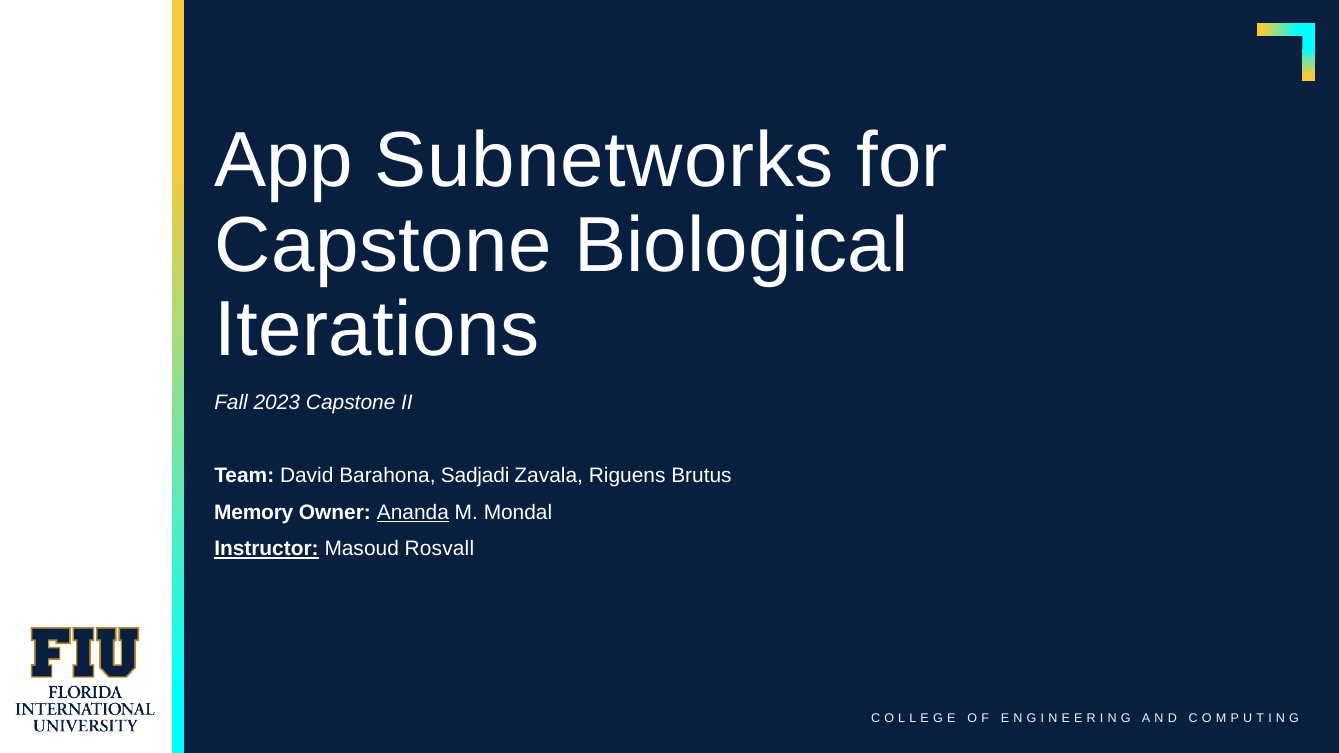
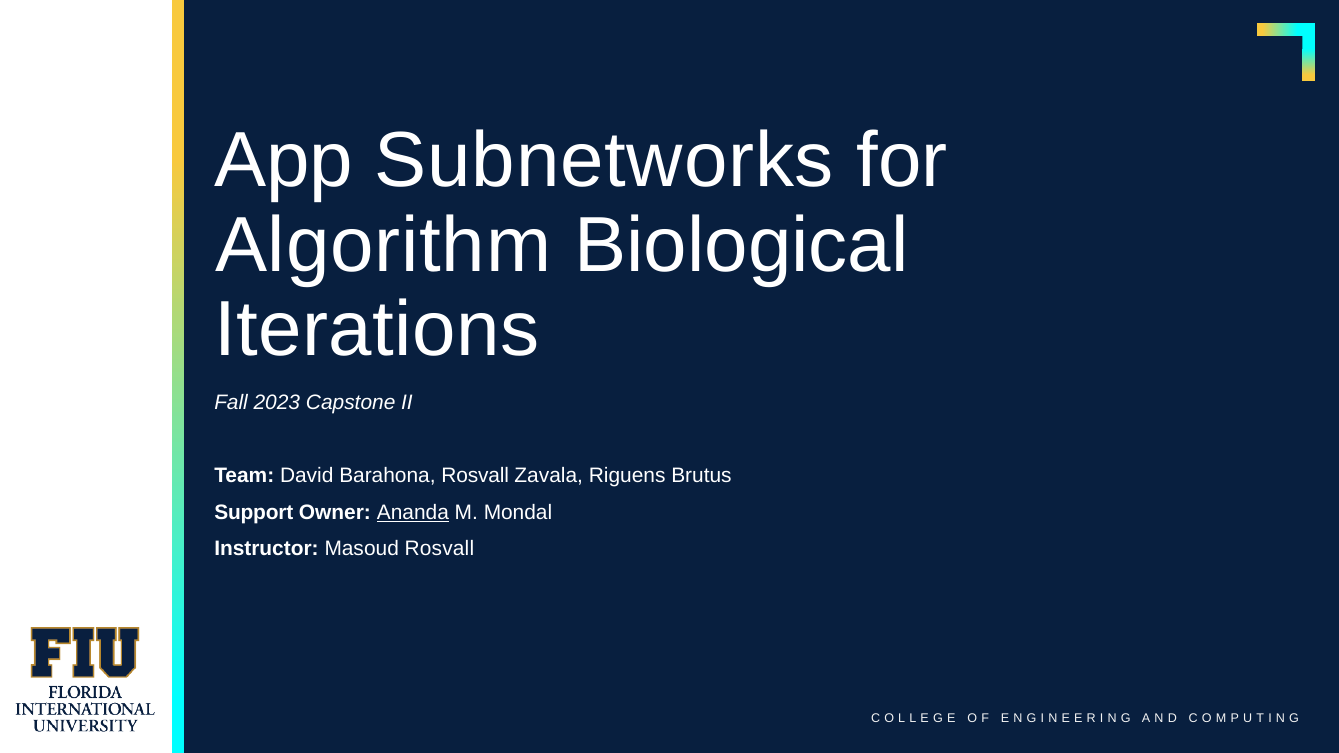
Capstone at (383, 245): Capstone -> Algorithm
Barahona Sadjadi: Sadjadi -> Rosvall
Memory: Memory -> Support
Instructor underline: present -> none
